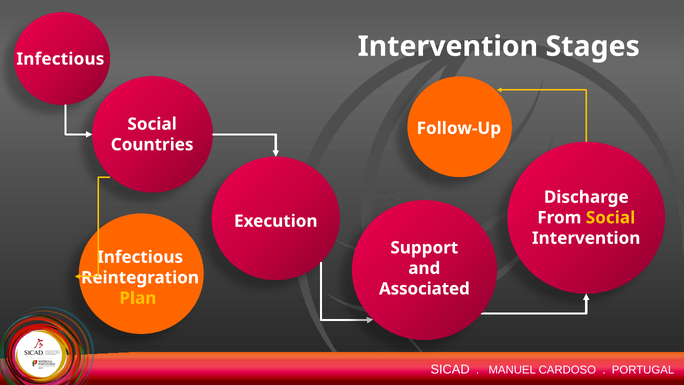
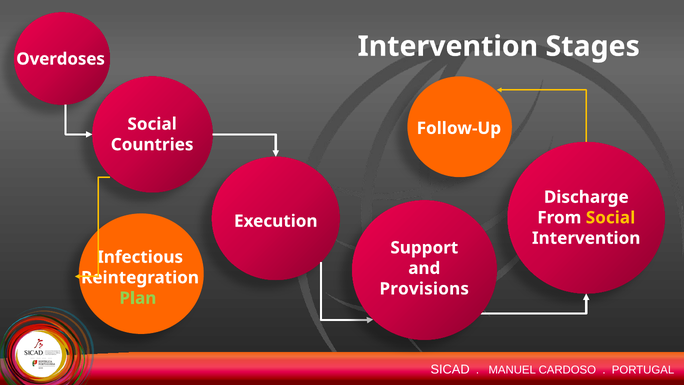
Infectious at (60, 59): Infectious -> Overdoses
Associated: Associated -> Provisions
Plan colour: yellow -> light green
